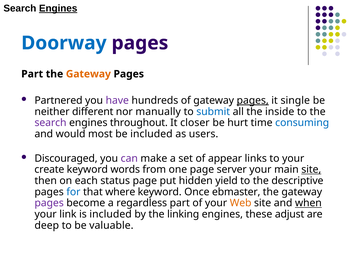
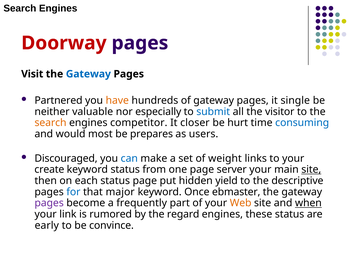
Engines at (58, 8) underline: present -> none
Doorway colour: blue -> red
Part at (32, 74): Part -> Visit
Gateway at (88, 74) colour: orange -> blue
have colour: purple -> orange
pages at (253, 100) underline: present -> none
different: different -> valuable
manually: manually -> especially
inside: inside -> visitor
search at (51, 123) colour: purple -> orange
throughout: throughout -> competitor
be included: included -> prepares
can colour: purple -> blue
appear: appear -> weight
keyword words: words -> status
where: where -> major
regardless: regardless -> frequently
is included: included -> rumored
linking: linking -> regard
these adjust: adjust -> status
deep: deep -> early
valuable: valuable -> convince
